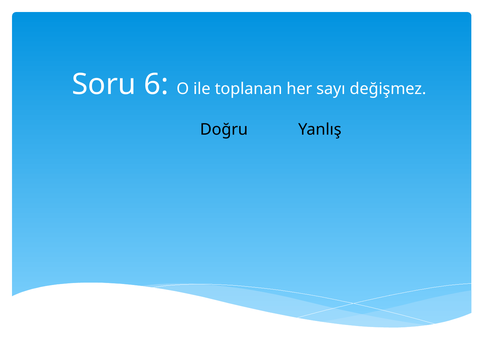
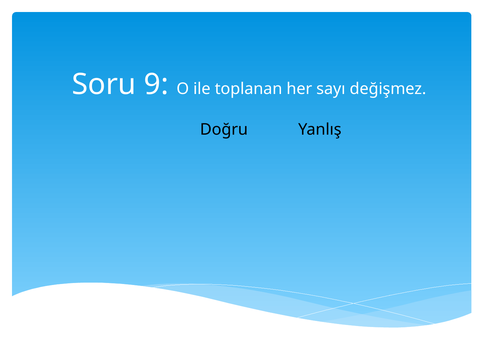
6: 6 -> 9
